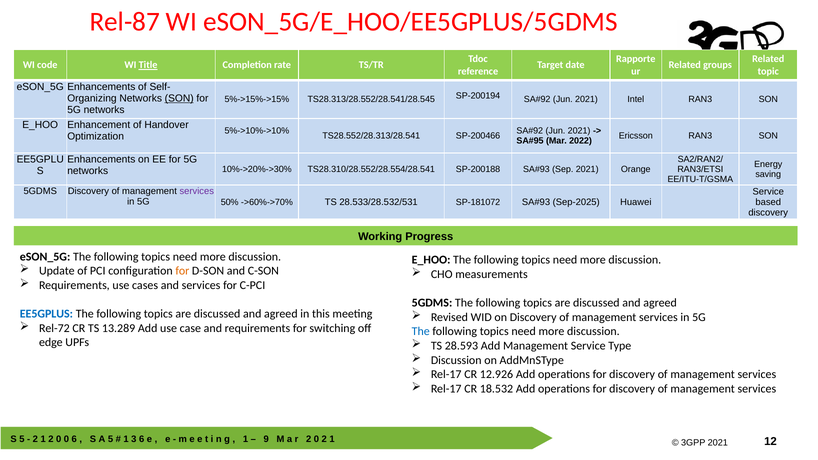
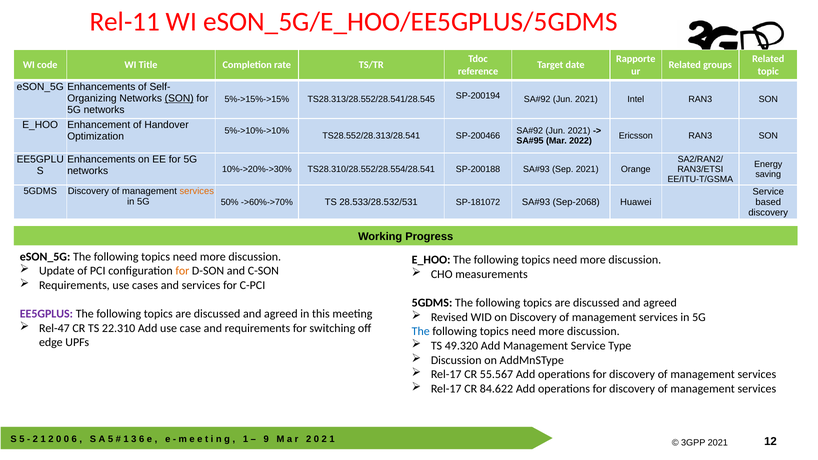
Rel-87: Rel-87 -> Rel-11
Title underline: present -> none
services at (197, 191) colour: purple -> orange
Sep-2025: Sep-2025 -> Sep-2068
EE5GPLUS colour: blue -> purple
Rel-72: Rel-72 -> Rel-47
13.289: 13.289 -> 22.310
28.593: 28.593 -> 49.320
12.926: 12.926 -> 55.567
18.532: 18.532 -> 84.622
